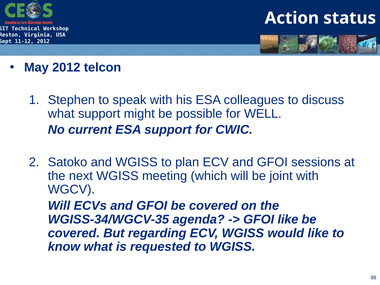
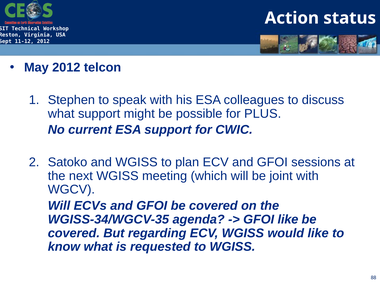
WELL: WELL -> PLUS
